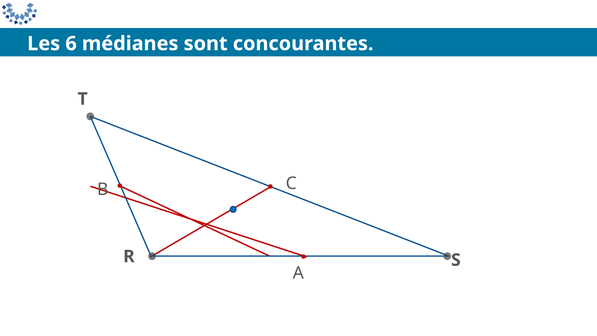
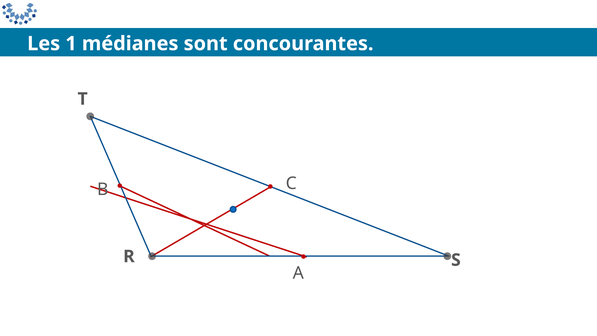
6: 6 -> 1
